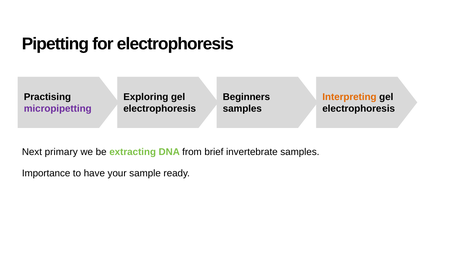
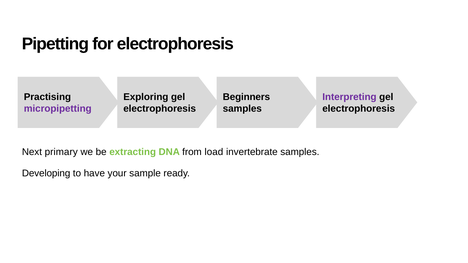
Interpreting colour: orange -> purple
brief: brief -> load
Importance: Importance -> Developing
